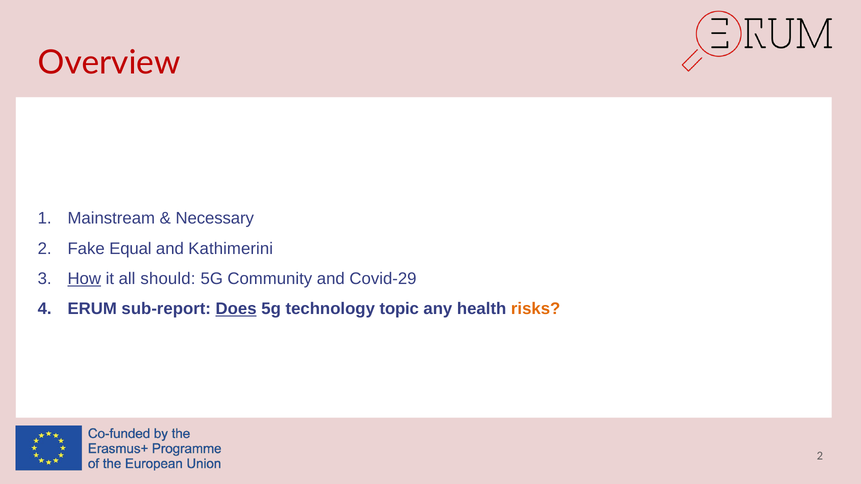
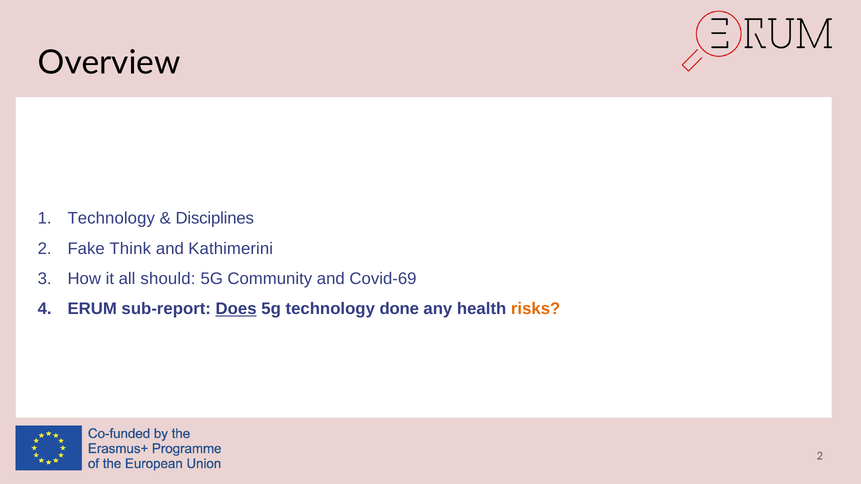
Overview colour: red -> black
Mainstream at (111, 219): Mainstream -> Technology
Necessary: Necessary -> Disciplines
Equal: Equal -> Think
How underline: present -> none
Covid-29: Covid-29 -> Covid-69
topic: topic -> done
